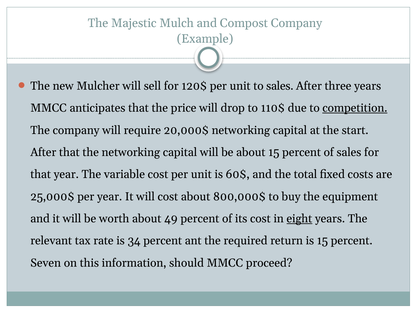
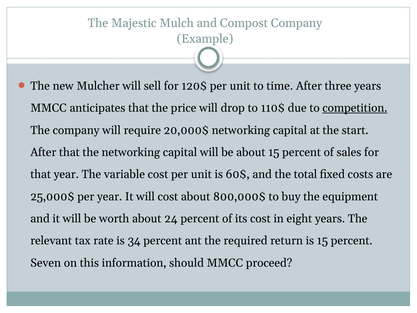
to sales: sales -> time
49: 49 -> 24
eight underline: present -> none
